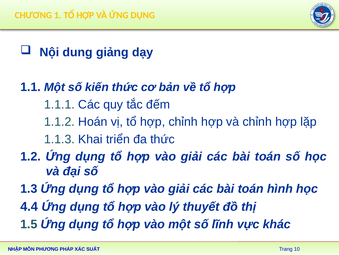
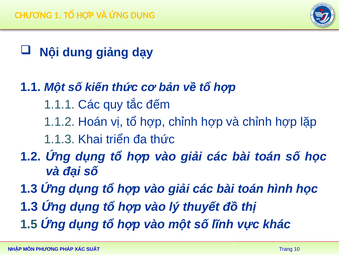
4.4 at (29, 206): 4.4 -> 1.3
